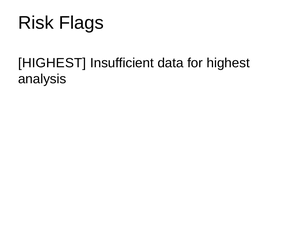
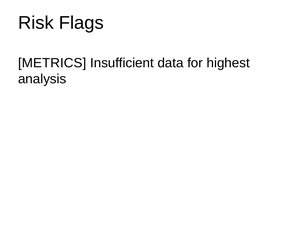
HIGHEST at (52, 63): HIGHEST -> METRICS
